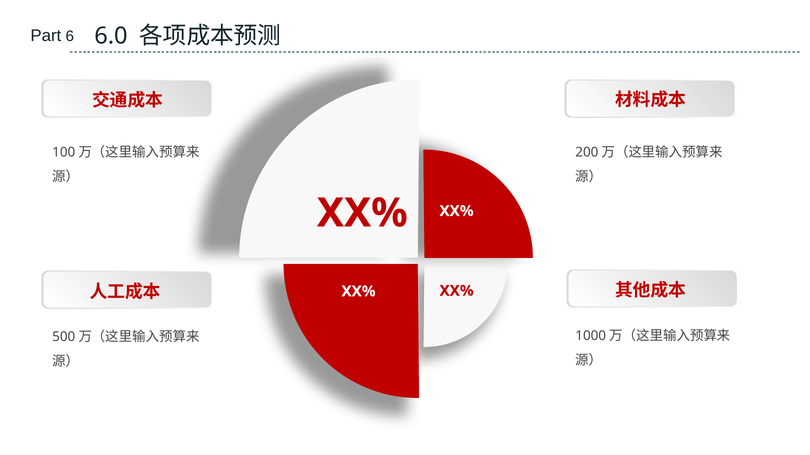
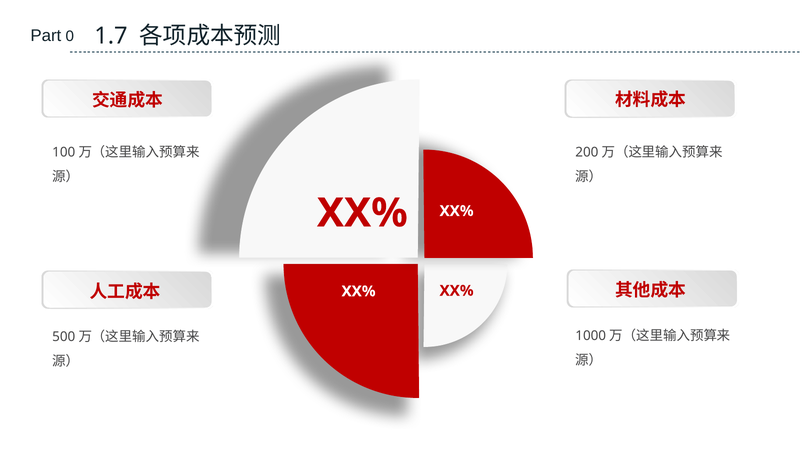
6: 6 -> 0
6.0: 6.0 -> 1.7
